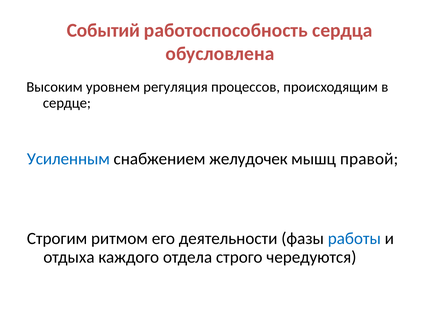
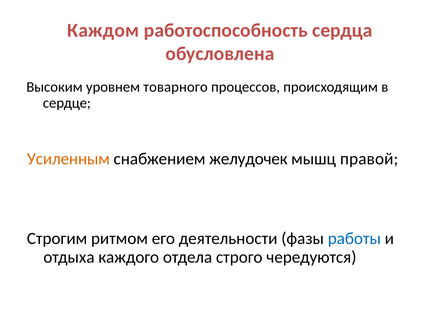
Событий: Событий -> Каждом
регуляция: регуляция -> товарного
Усиленным colour: blue -> orange
